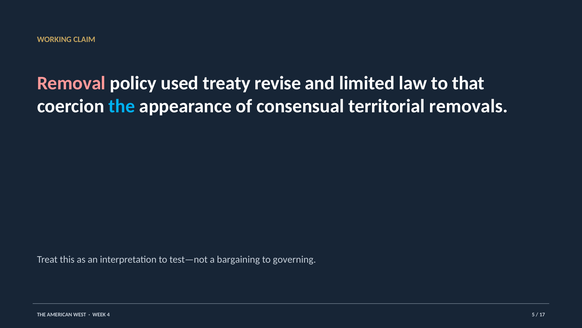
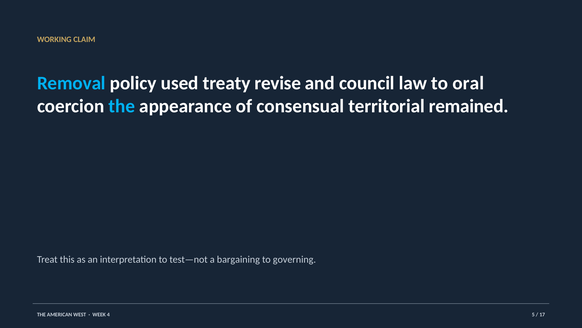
Removal colour: pink -> light blue
limited: limited -> council
that: that -> oral
removals: removals -> remained
